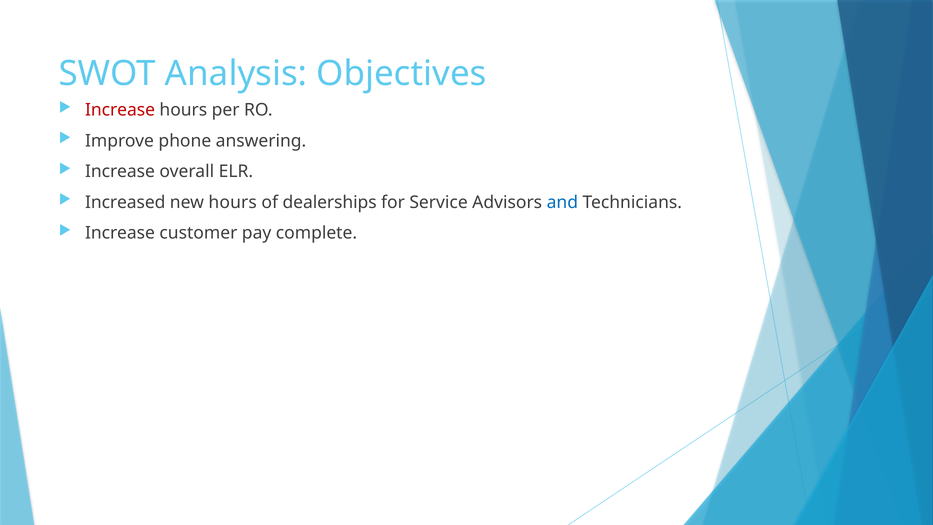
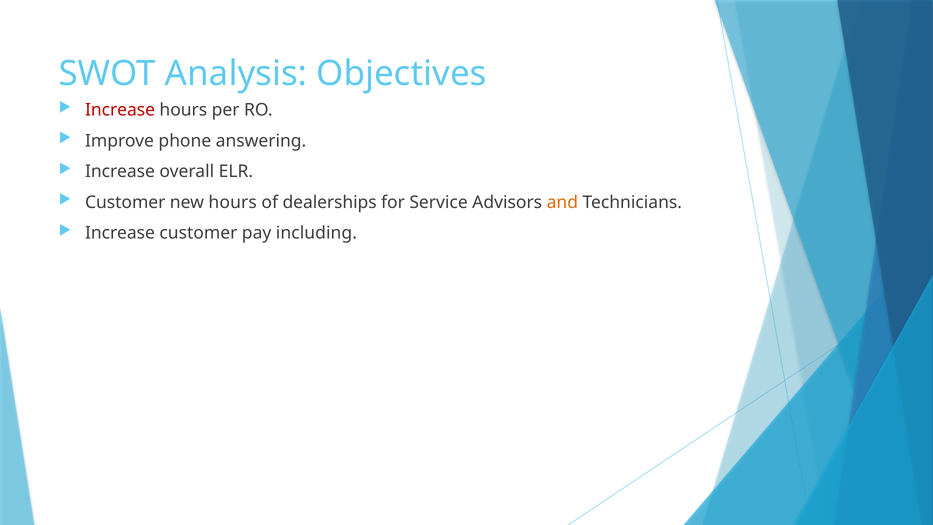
Increased at (125, 202): Increased -> Customer
and colour: blue -> orange
complete: complete -> including
